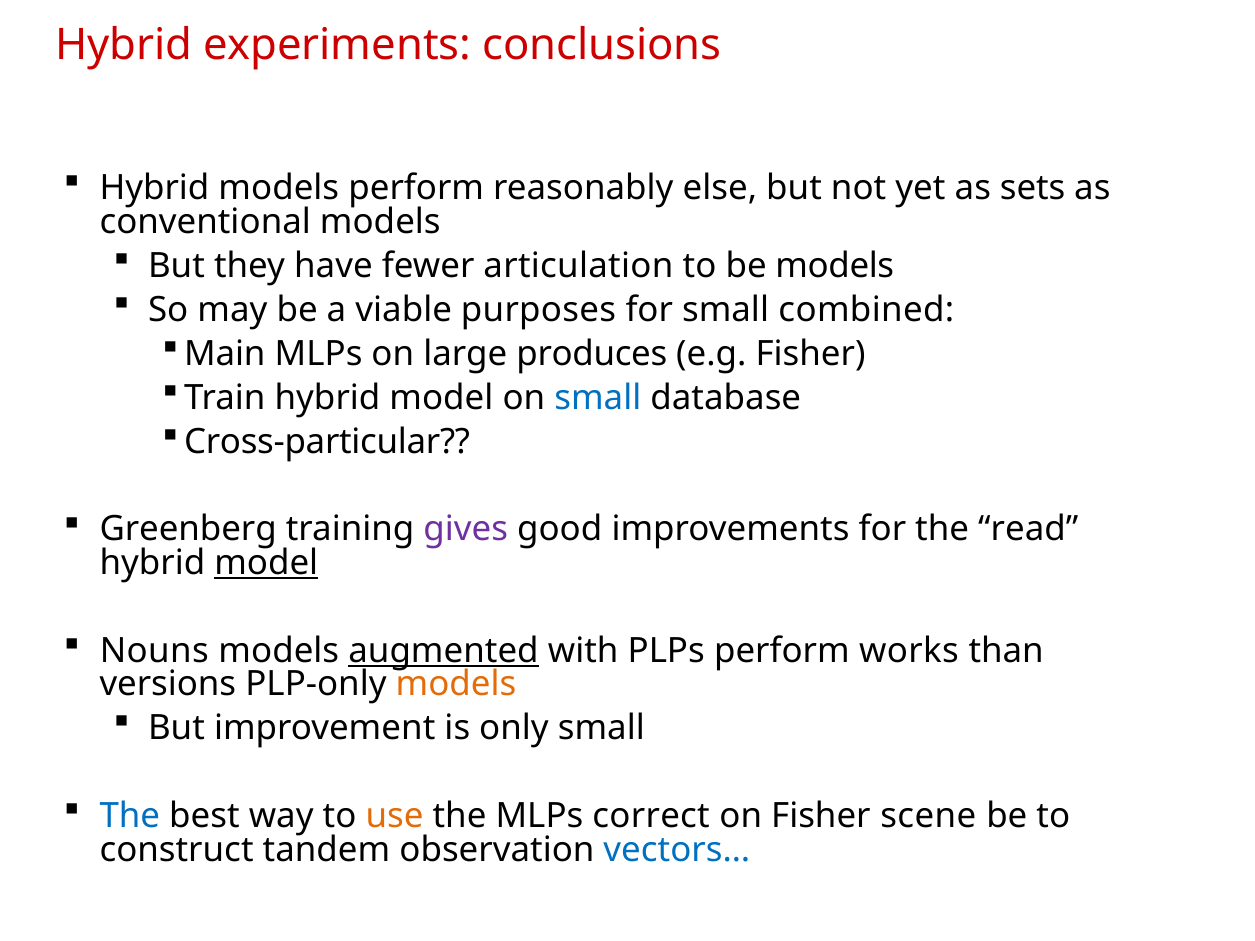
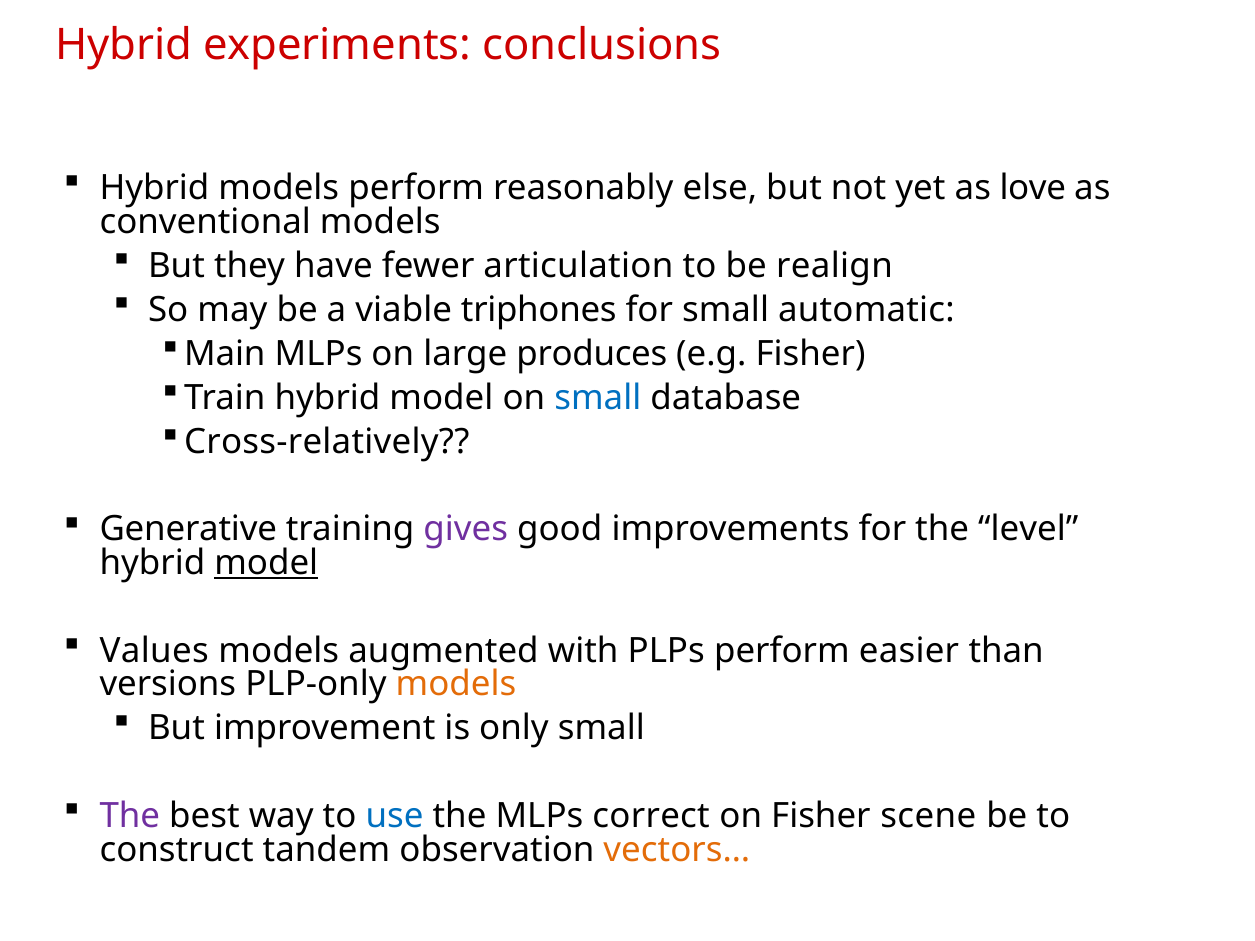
sets: sets -> love
be models: models -> realign
purposes: purposes -> triphones
combined: combined -> automatic
Cross-particular: Cross-particular -> Cross-relatively
Greenberg: Greenberg -> Generative
read: read -> level
Nouns: Nouns -> Values
augmented underline: present -> none
works: works -> easier
The at (130, 816) colour: blue -> purple
use colour: orange -> blue
vectors… colour: blue -> orange
